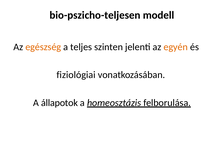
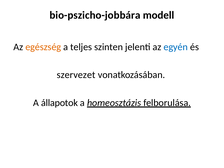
bio-pszicho-teljesen: bio-pszicho-teljesen -> bio-pszicho-jobbára
egyén colour: orange -> blue
fiziológiai: fiziológiai -> szervezet
